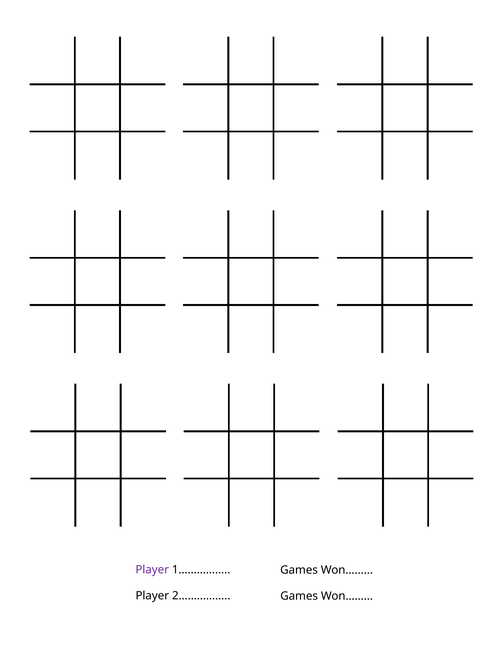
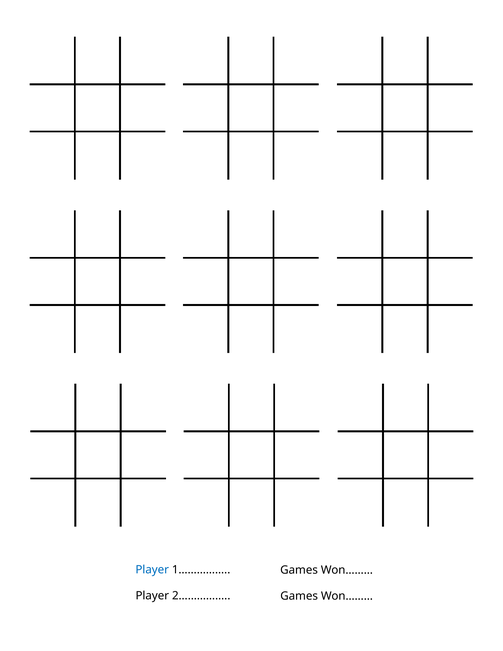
Player at (152, 570) colour: purple -> blue
